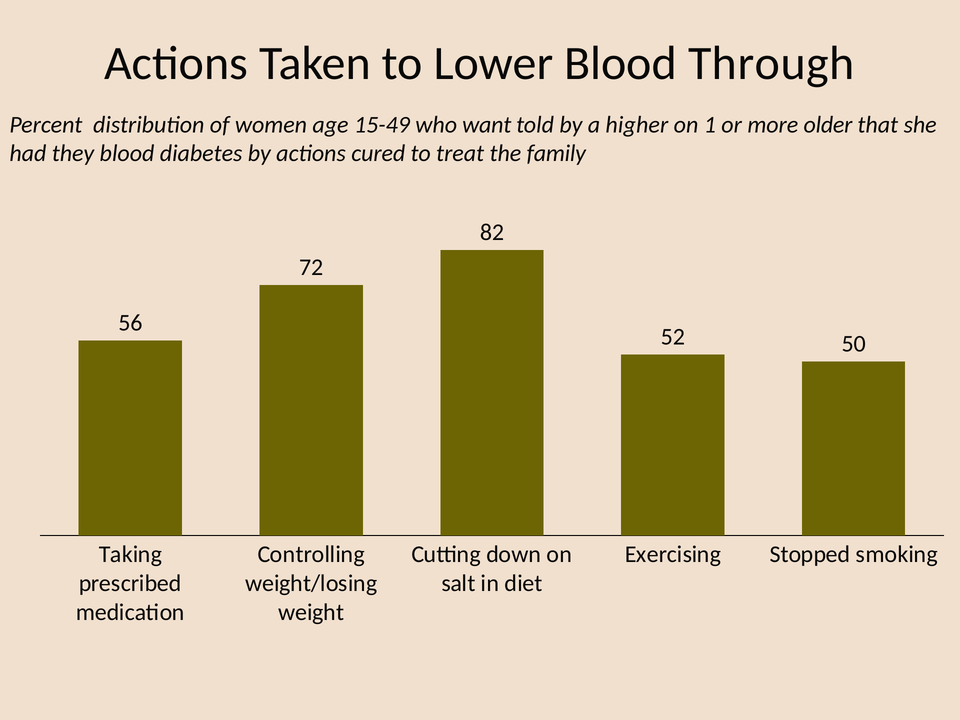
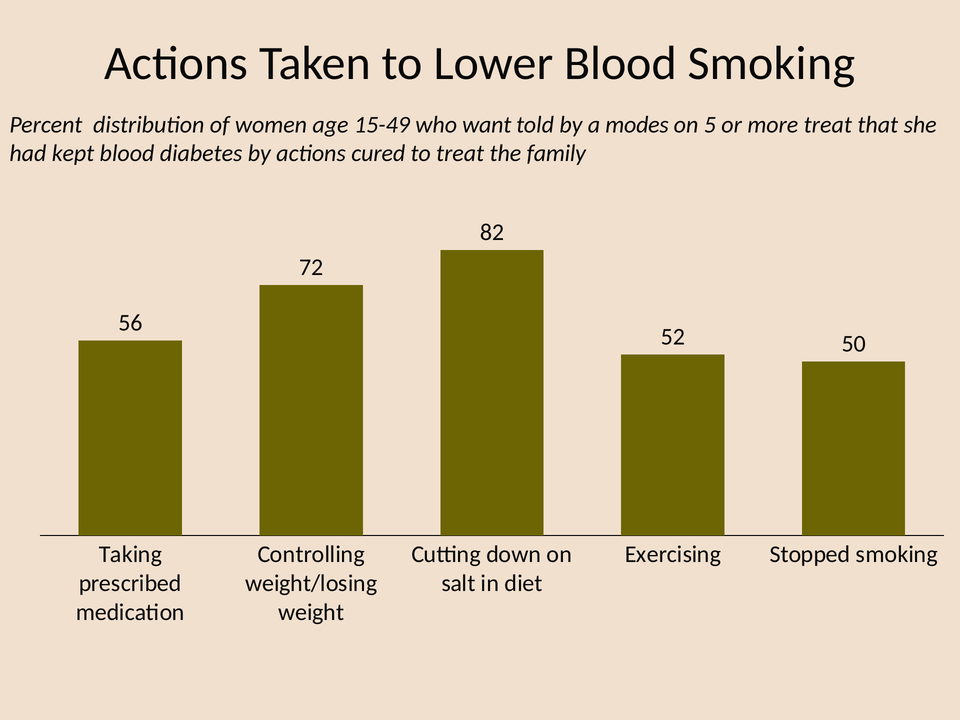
Blood Through: Through -> Smoking
higher: higher -> modes
1: 1 -> 5
more older: older -> treat
they: they -> kept
